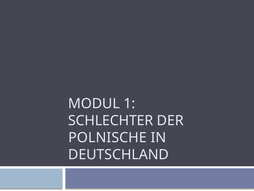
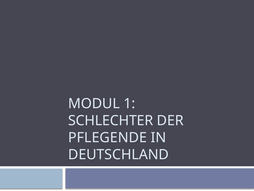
POLNISCHE: POLNISCHE -> PFLEGENDE
